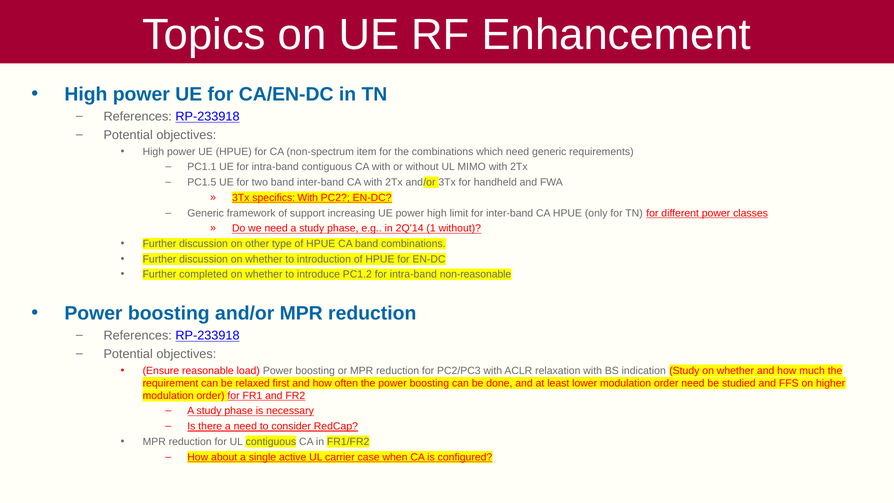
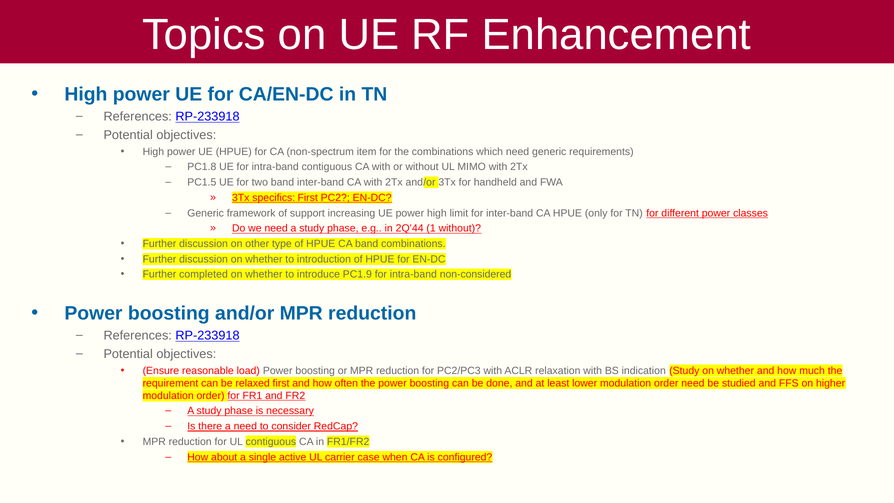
PC1.1: PC1.1 -> PC1.8
specifics With: With -> First
2Q’14: 2Q’14 -> 2Q’44
PC1.2: PC1.2 -> PC1.9
non-reasonable: non-reasonable -> non-considered
